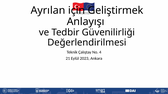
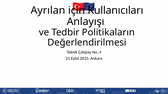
Geliştirmek: Geliştirmek -> Kullanıcıları
Güvenilirliği: Güvenilirliği -> Politikaların
